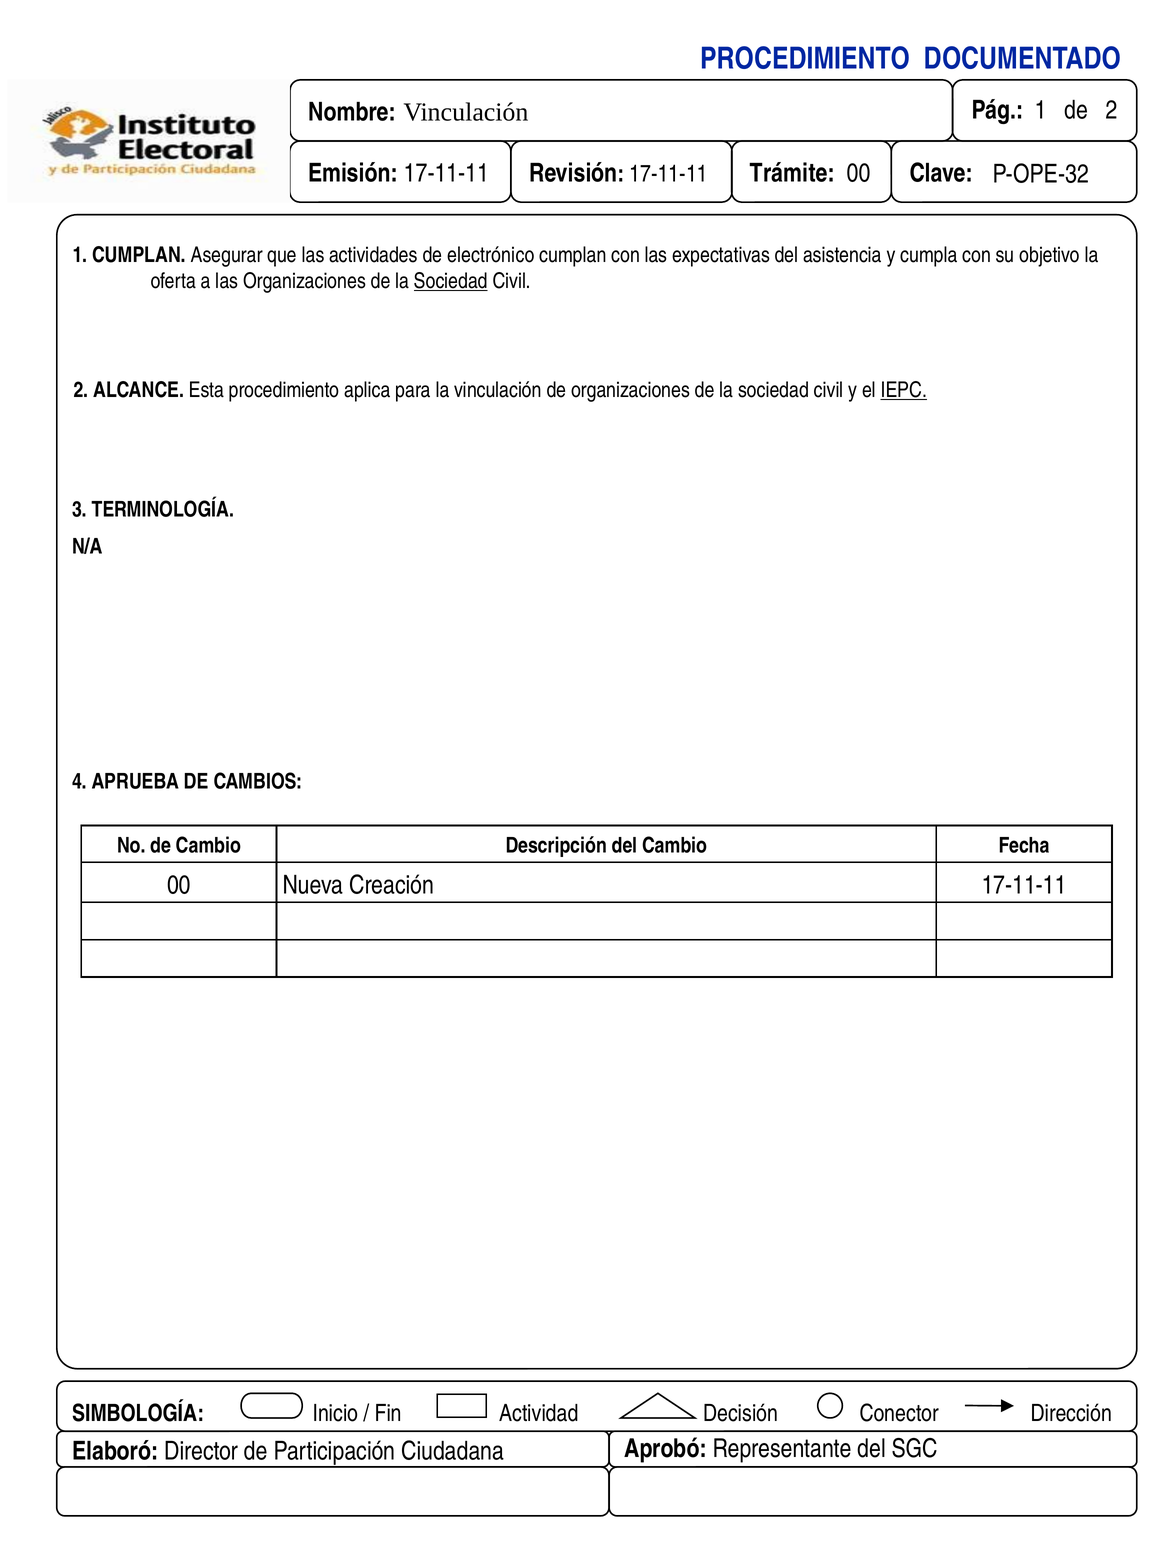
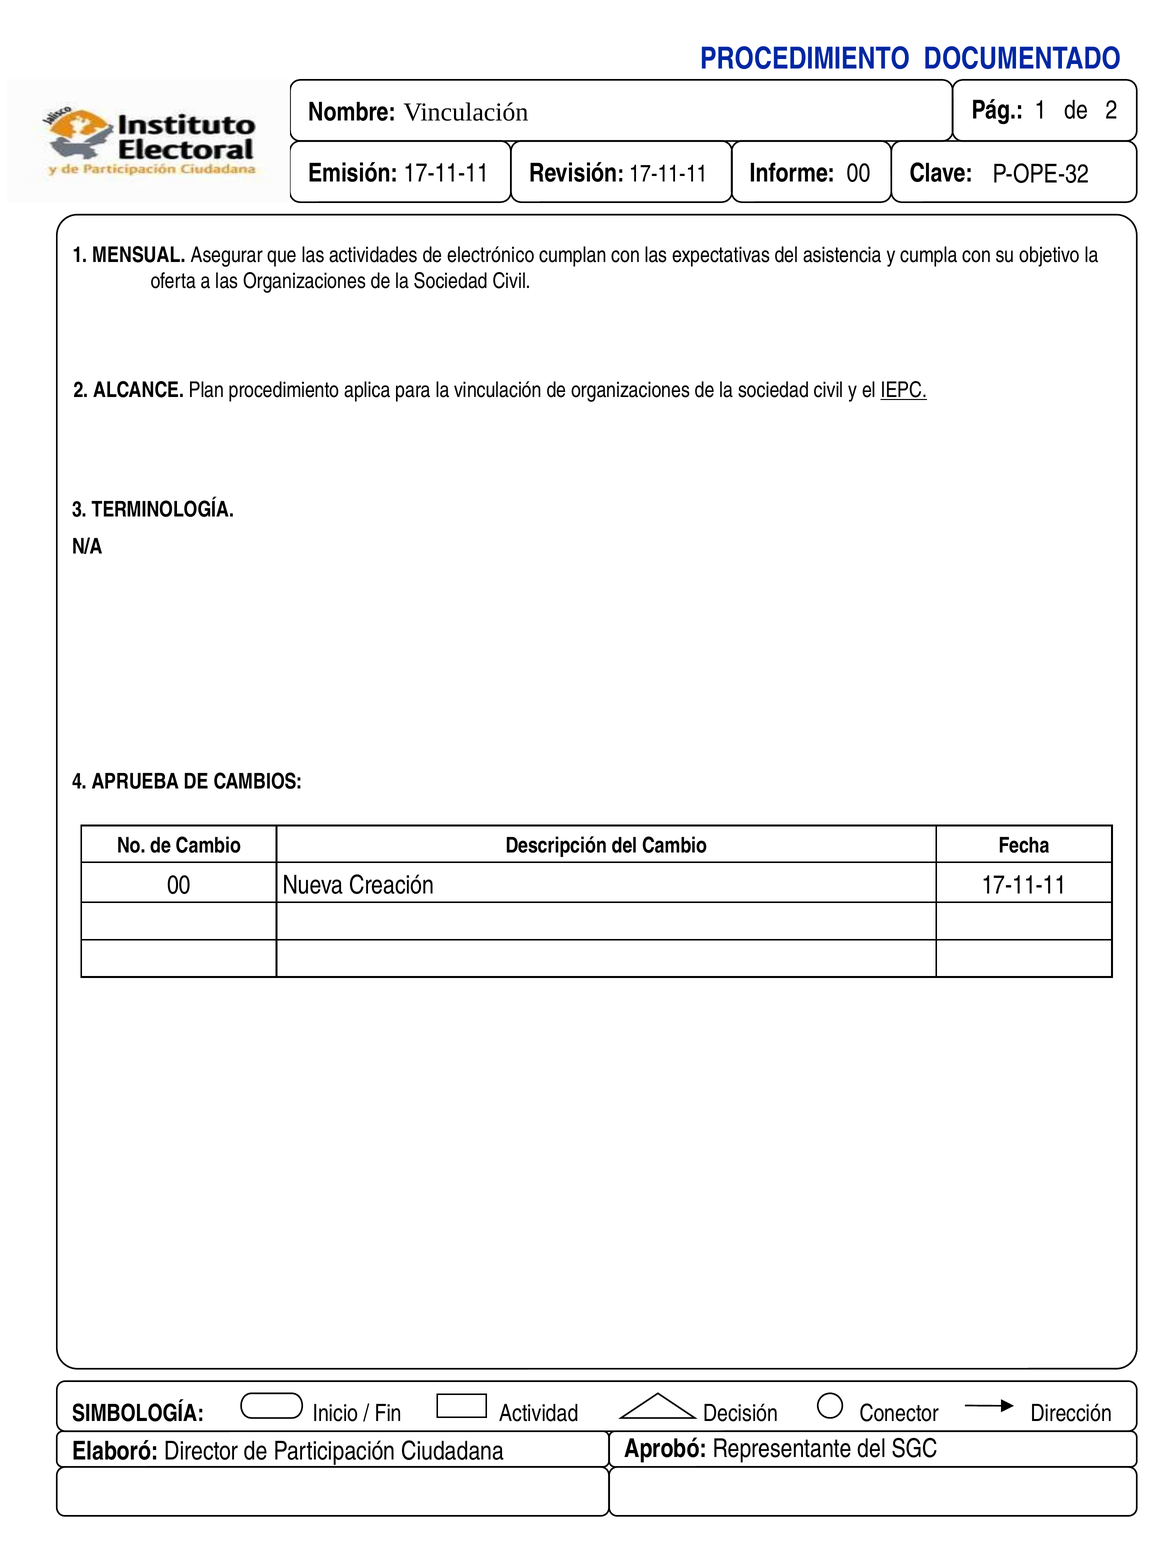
Trámite: Trámite -> Informe
1 CUMPLAN: CUMPLAN -> MENSUAL
Sociedad at (451, 281) underline: present -> none
Esta: Esta -> Plan
